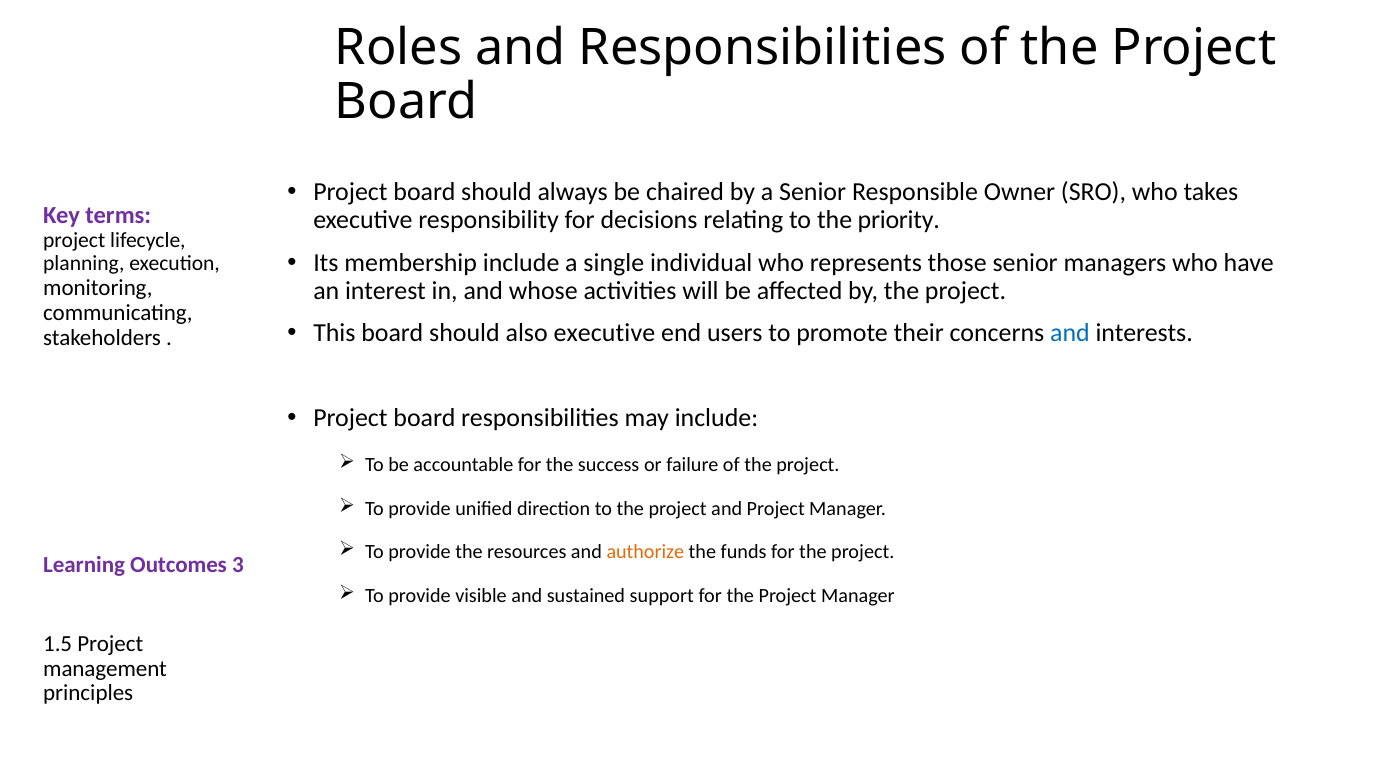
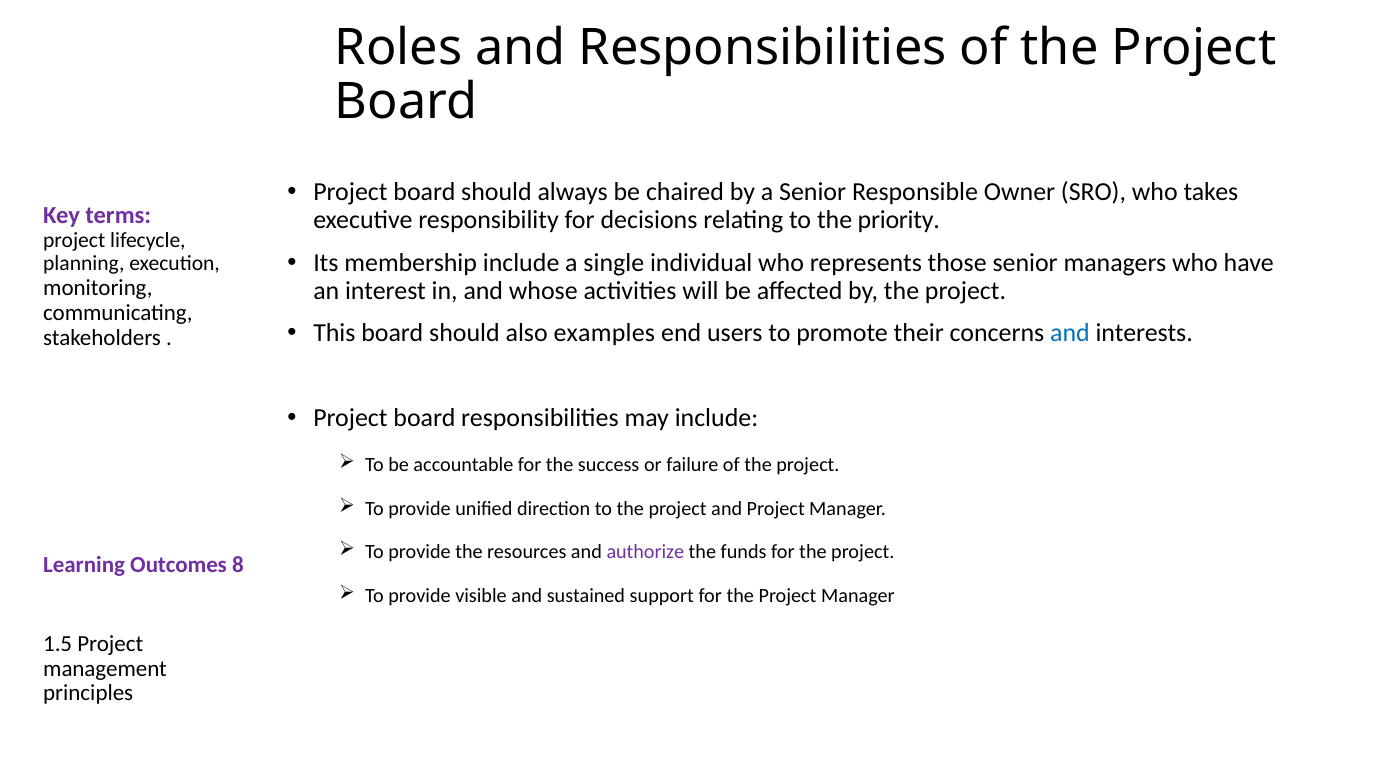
also executive: executive -> examples
authorize colour: orange -> purple
3: 3 -> 8
